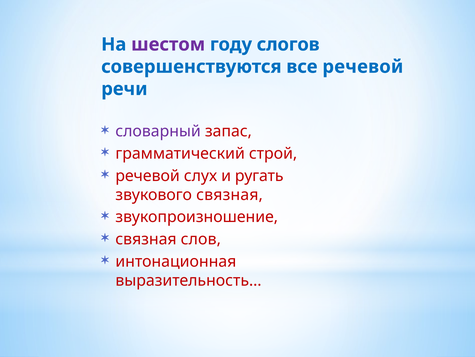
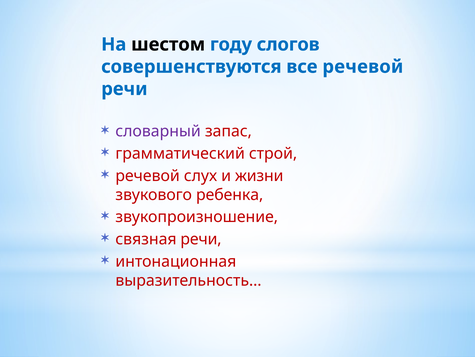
шестом colour: purple -> black
ругать: ругать -> жизни
звукового связная: связная -> ребенка
связная слов: слов -> речи
